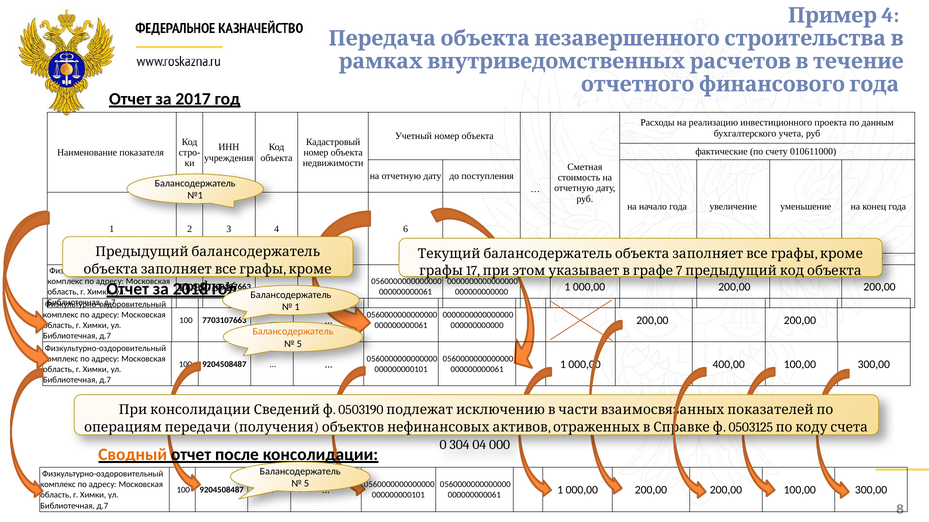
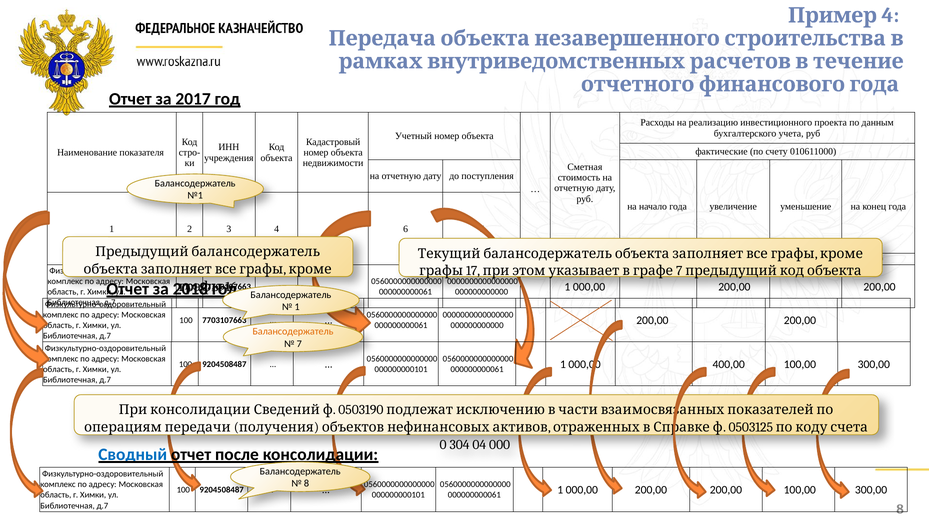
5 at (299, 344): 5 -> 7
Сводный colour: orange -> blue
5 at (306, 484): 5 -> 8
